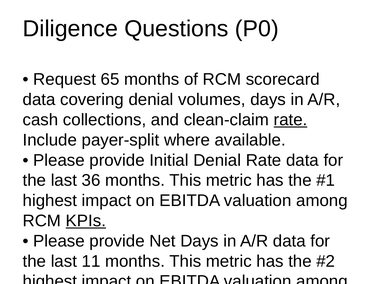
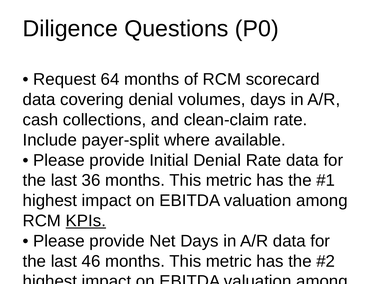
65: 65 -> 64
rate at (291, 120) underline: present -> none
11: 11 -> 46
